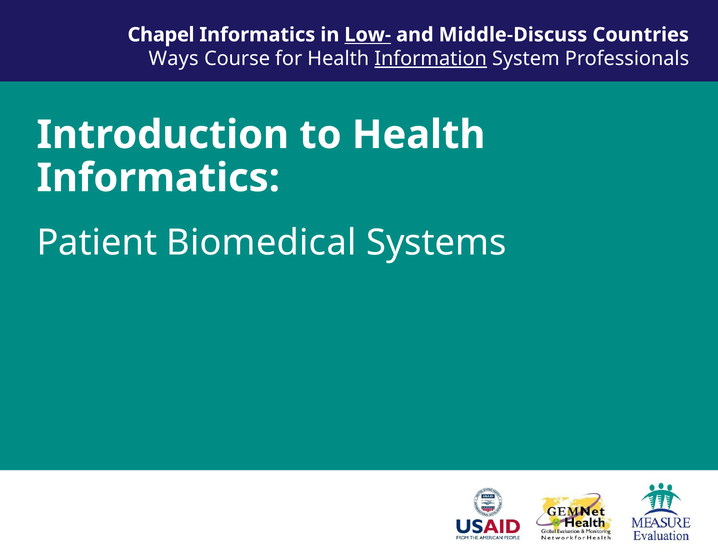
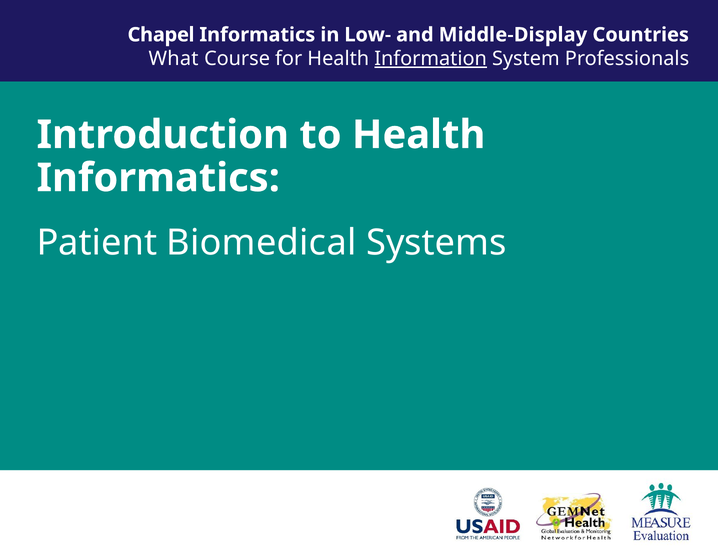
Low- underline: present -> none
Middle-Discuss: Middle-Discuss -> Middle-Display
Ways: Ways -> What
